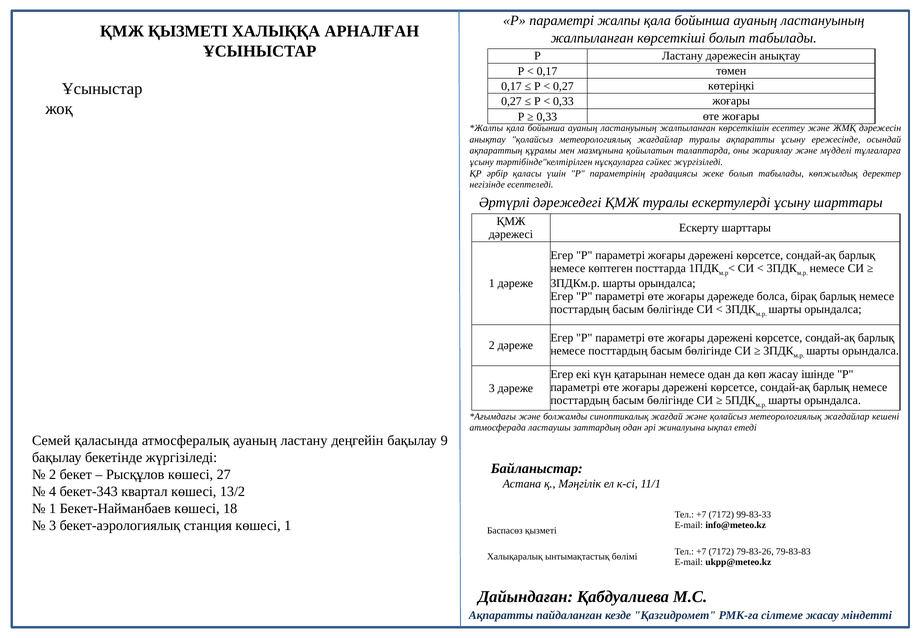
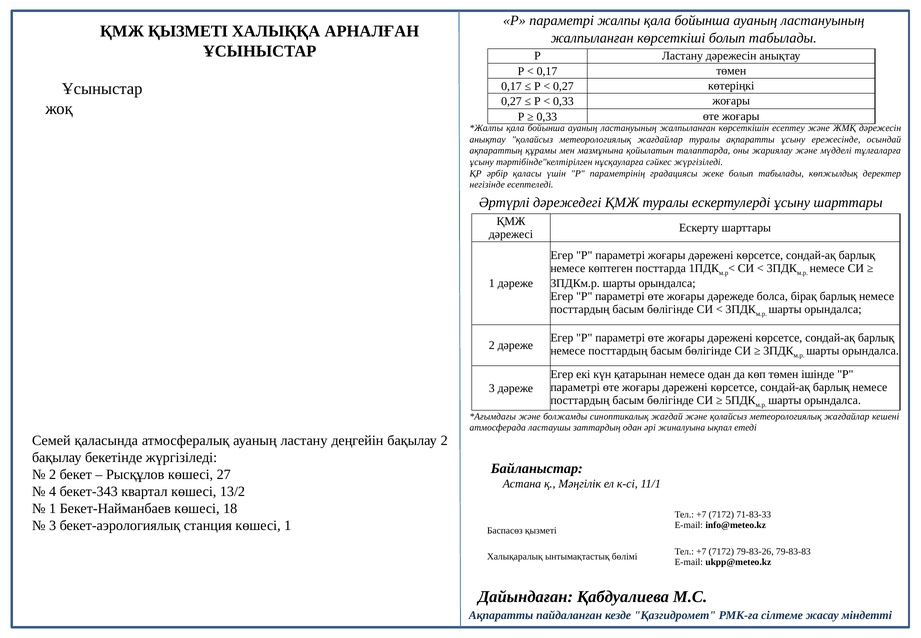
көп жасау: жасау -> төмен
бақылау 9: 9 -> 2
99-83-33: 99-83-33 -> 71-83-33
